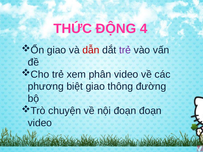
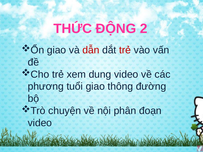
4: 4 -> 2
trẻ at (125, 50) colour: purple -> red
phân: phân -> dung
biệt: biệt -> tuổi
nội đoạn: đoạn -> phân
